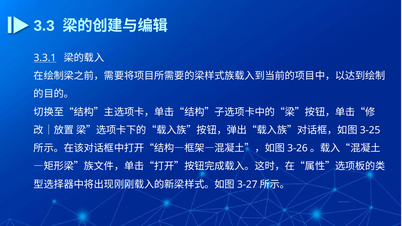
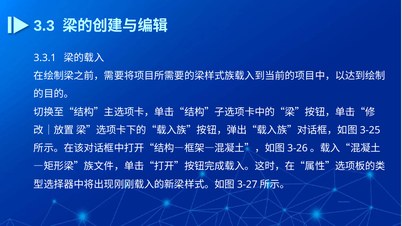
3.3.1 underline: present -> none
